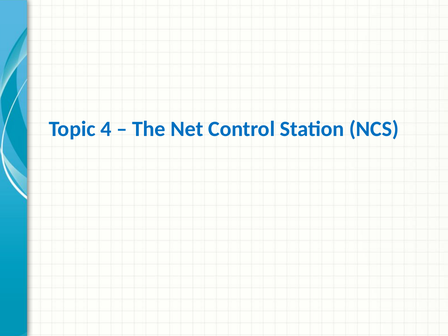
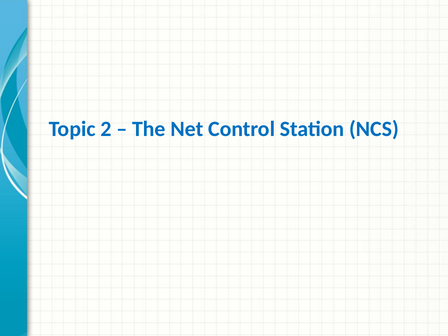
4: 4 -> 2
